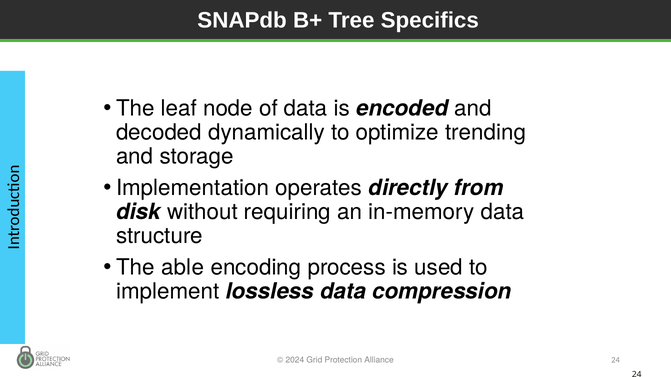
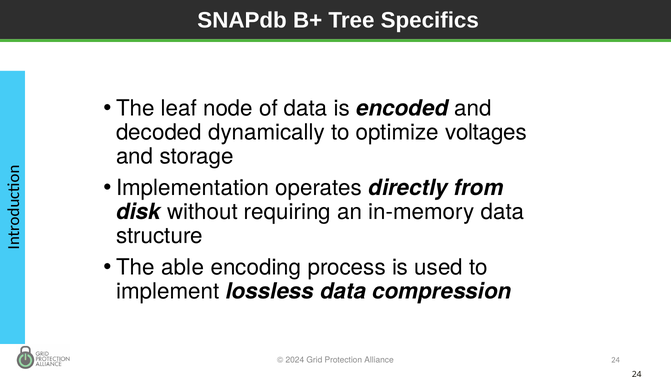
trending: trending -> voltages
